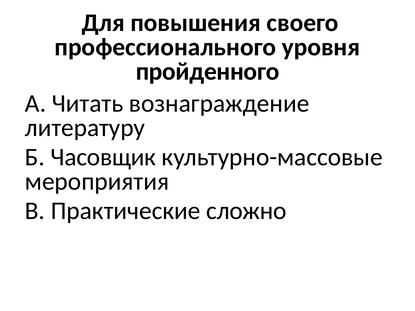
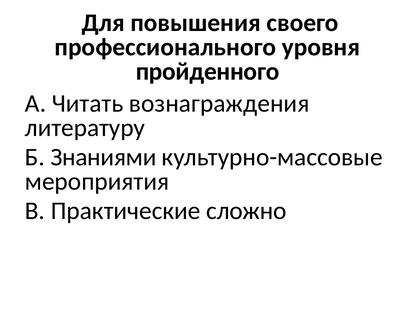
вознаграждение: вознаграждение -> вознаграждения
Часовщик: Часовщик -> Знаниями
